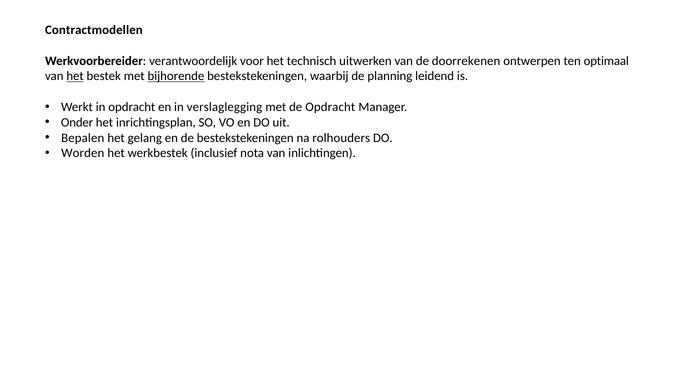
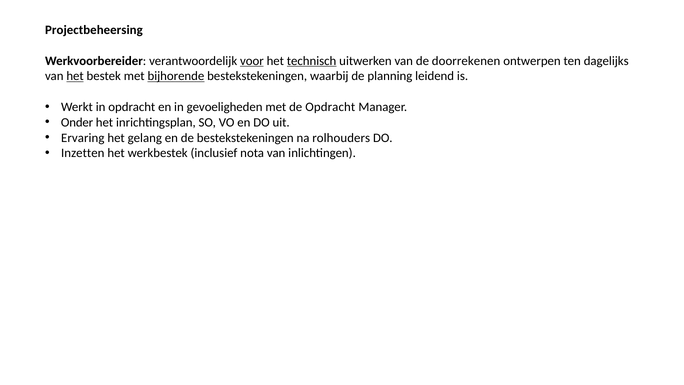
Contractmodellen: Contractmodellen -> Projectbeheersing
voor underline: none -> present
technisch underline: none -> present
optimaal: optimaal -> dagelijks
verslaglegging: verslaglegging -> gevoeligheden
Bepalen: Bepalen -> Ervaring
Worden: Worden -> Inzetten
